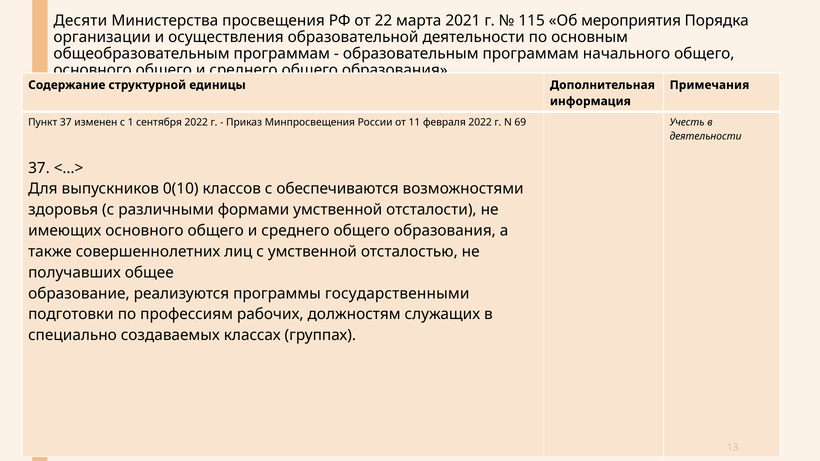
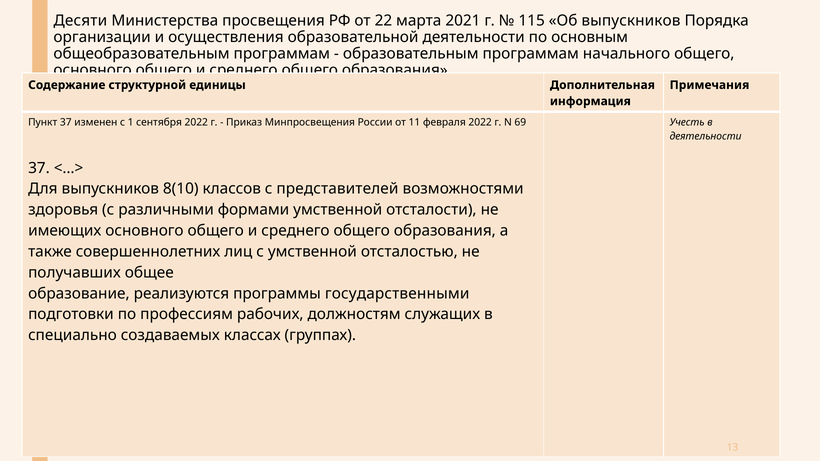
Об мероприятия: мероприятия -> выпускников
0(10: 0(10 -> 8(10
обеспечиваются: обеспечиваются -> представителей
